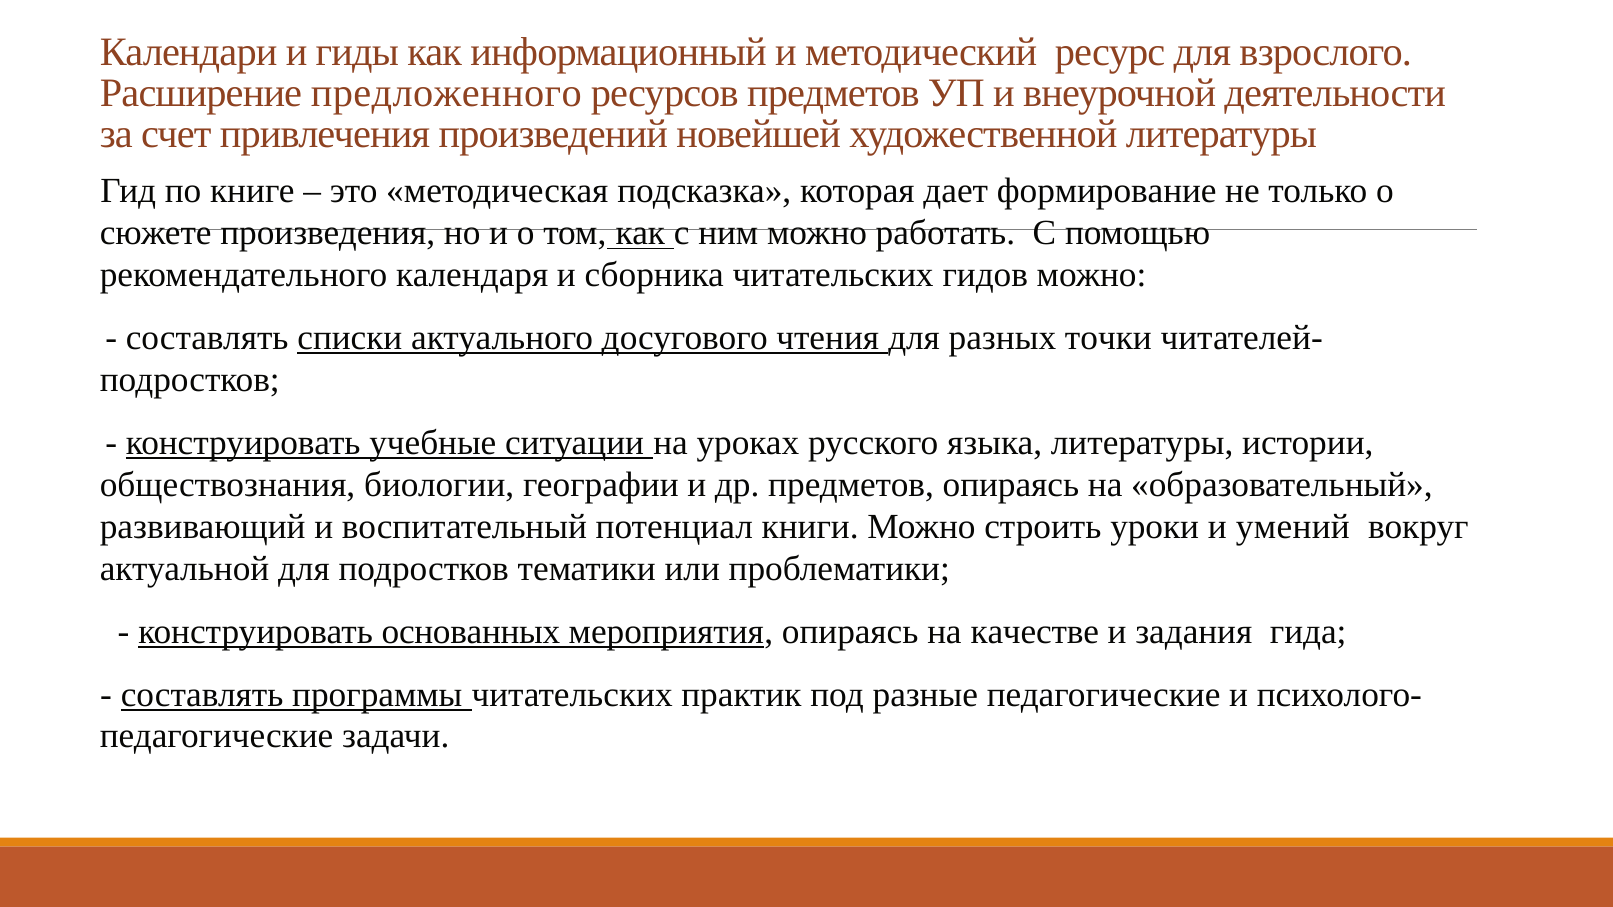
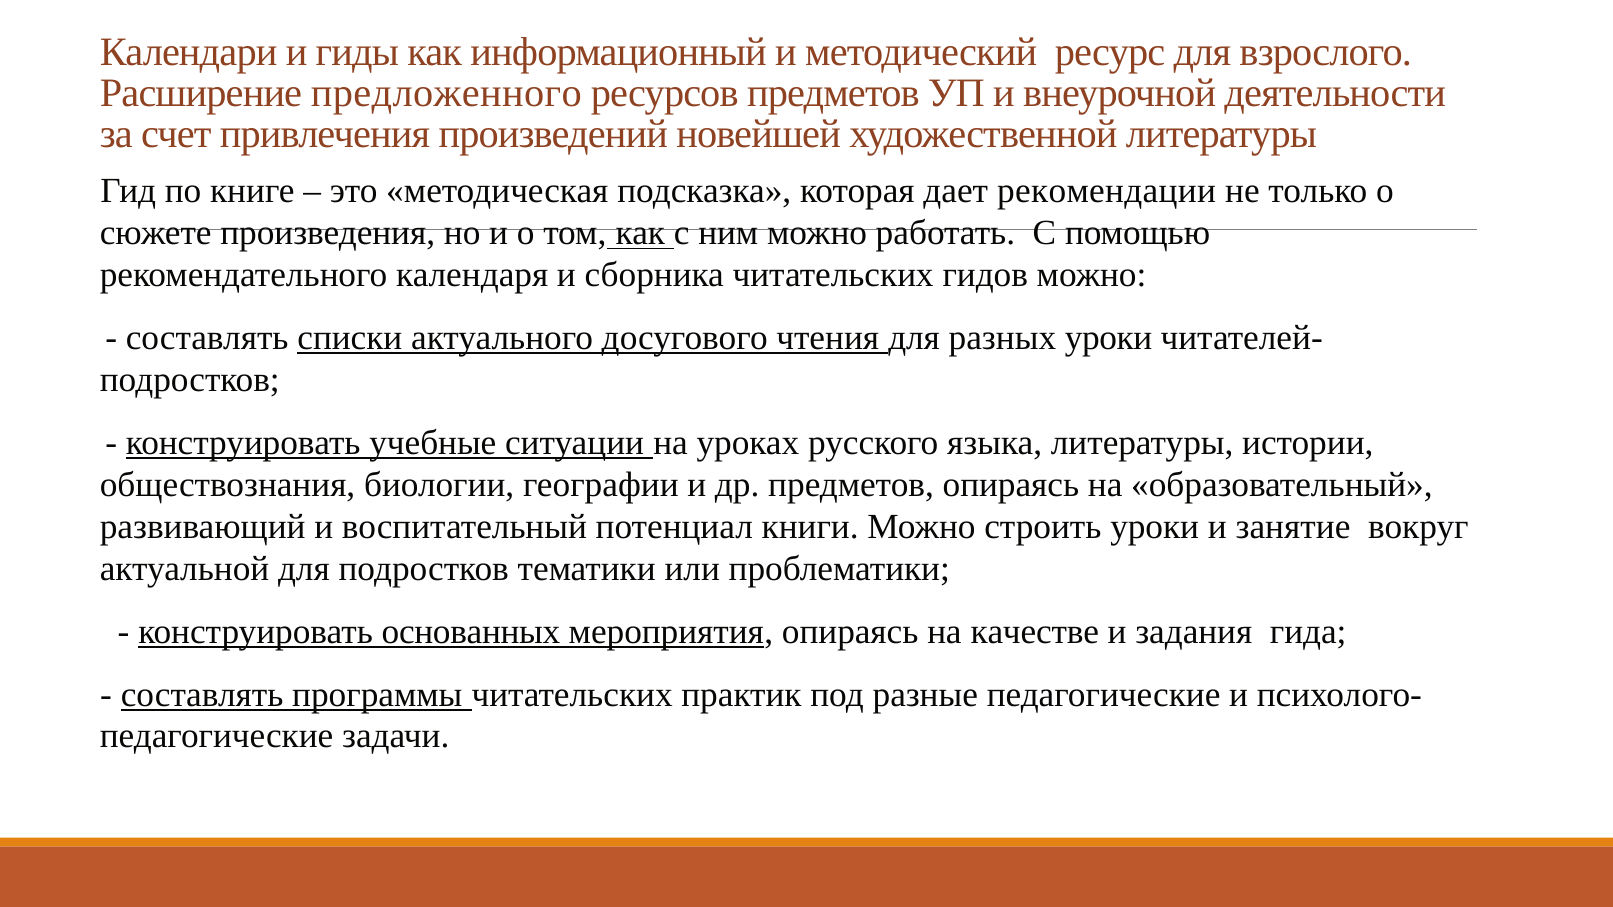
формирование: формирование -> рекомендации
разных точки: точки -> уроки
умений: умений -> занятие
